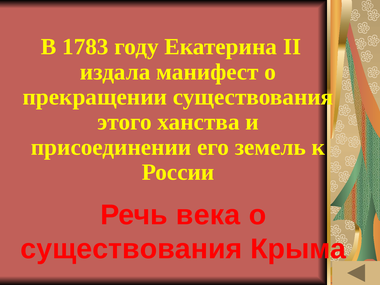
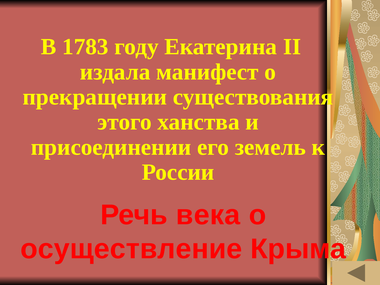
существования at (131, 249): существования -> осуществление
